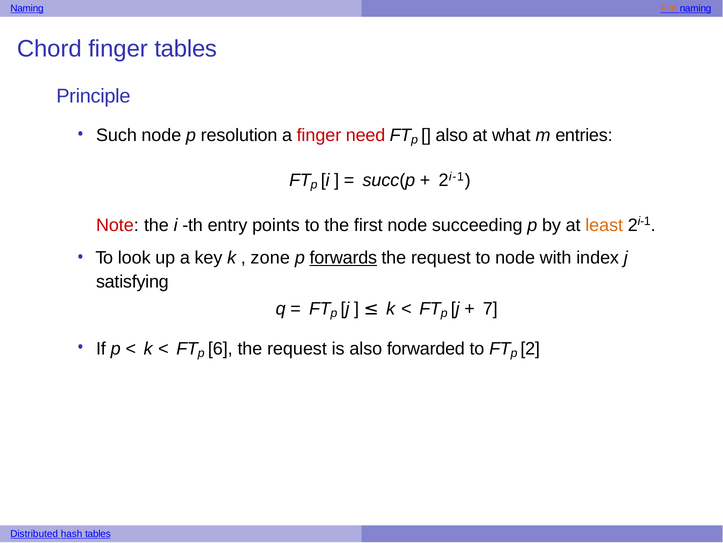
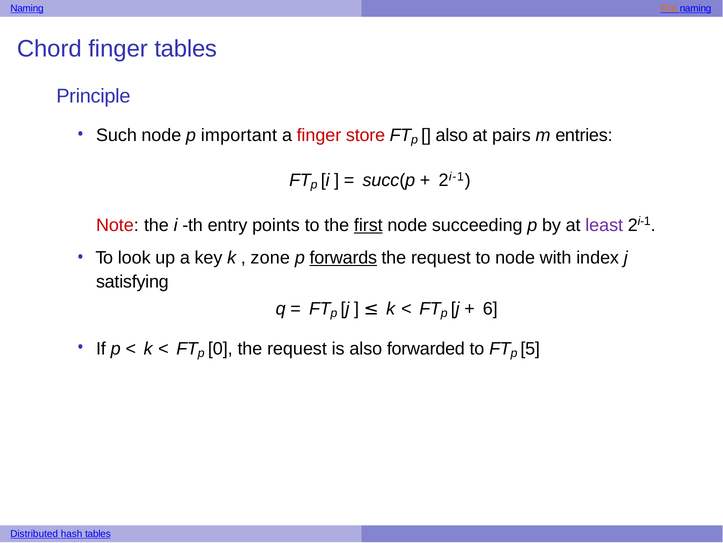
resolution: resolution -> important
need: need -> store
what: what -> pairs
first underline: none -> present
least colour: orange -> purple
7: 7 -> 6
6: 6 -> 0
2: 2 -> 5
